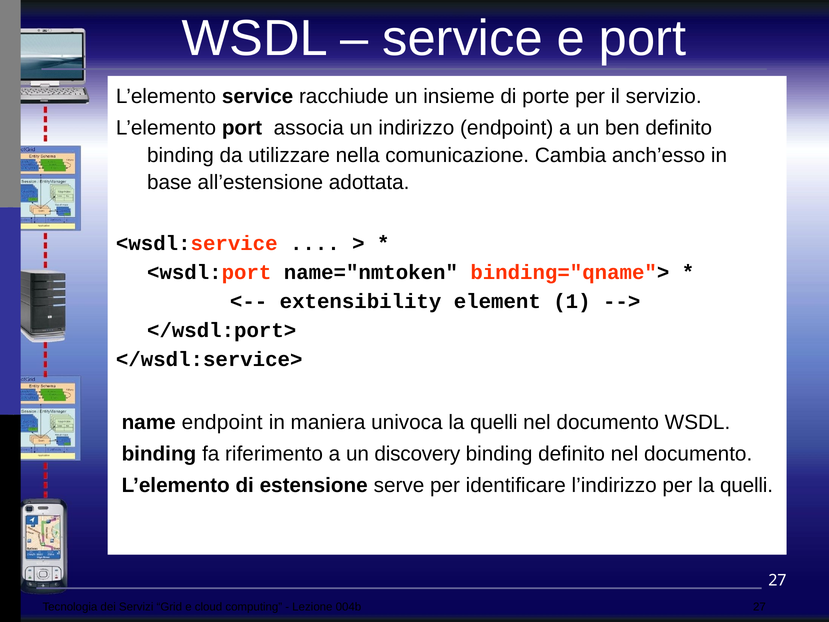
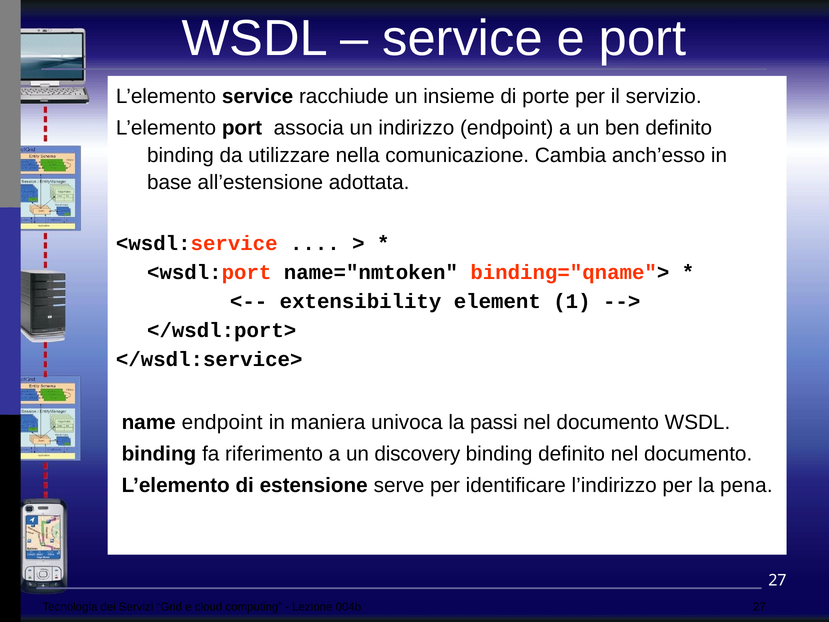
univoca la quelli: quelli -> passi
per la quelli: quelli -> pena
